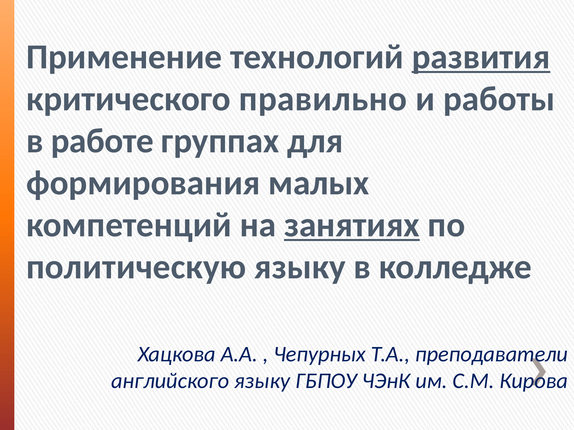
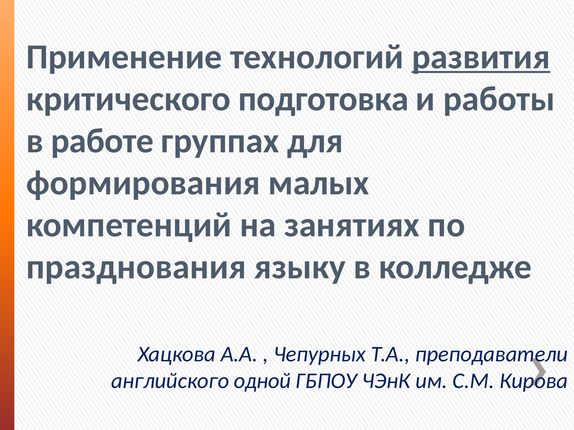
правильно: правильно -> подготовка
занятиях underline: present -> none
политическую: политическую -> празднования
английского языку: языку -> одной
